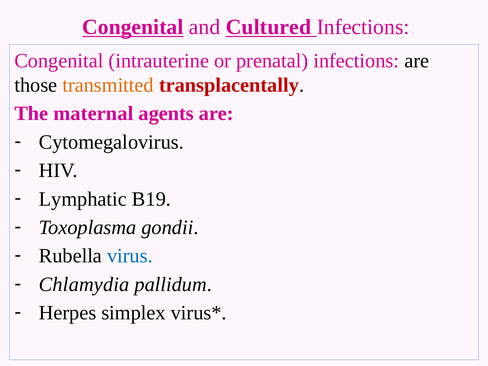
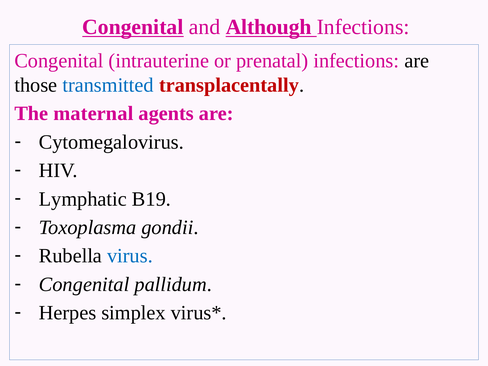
Cultured: Cultured -> Although
transmitted colour: orange -> blue
Chlamydia at (84, 284): Chlamydia -> Congenital
